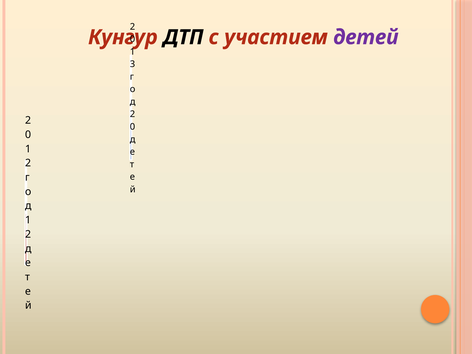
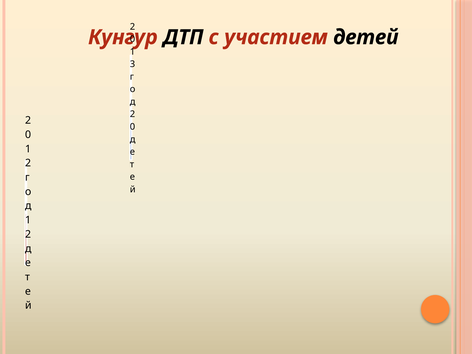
детей colour: purple -> black
